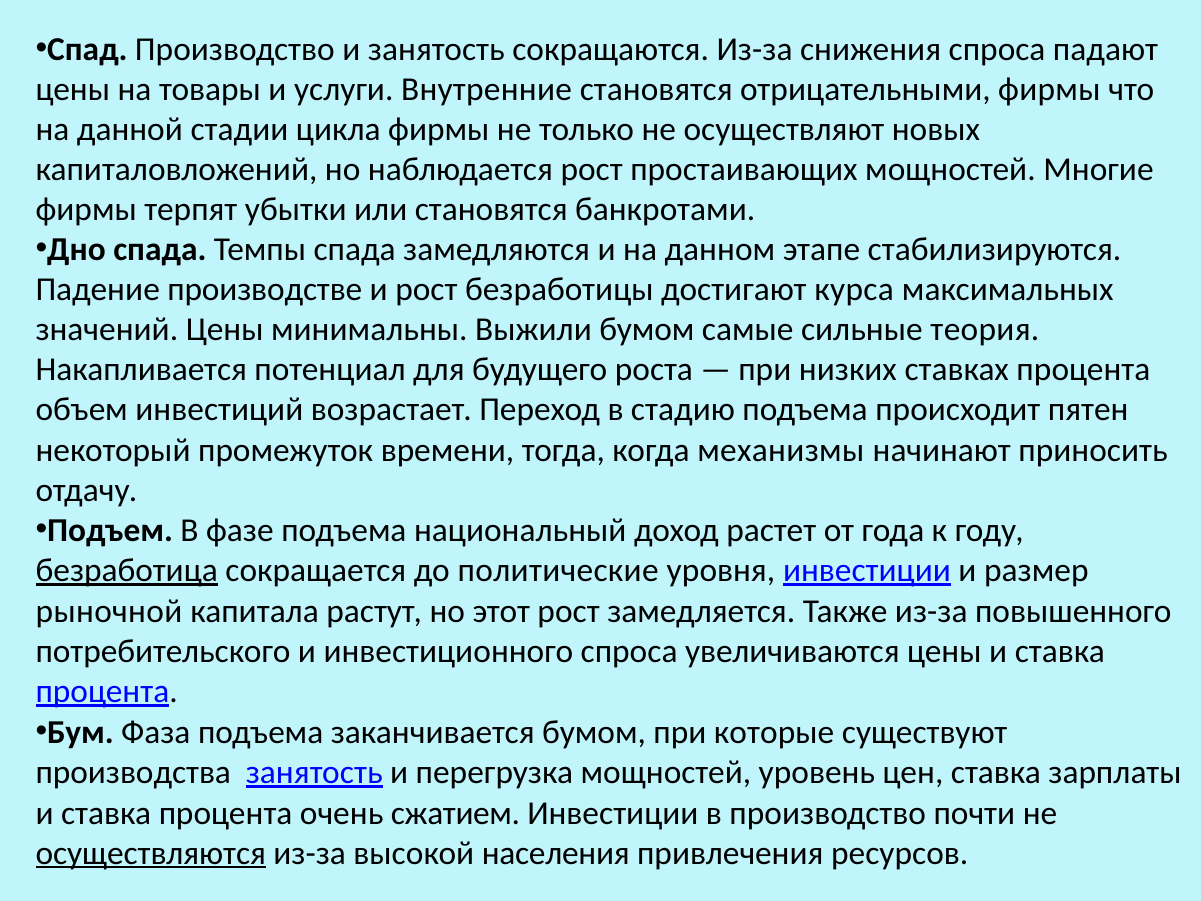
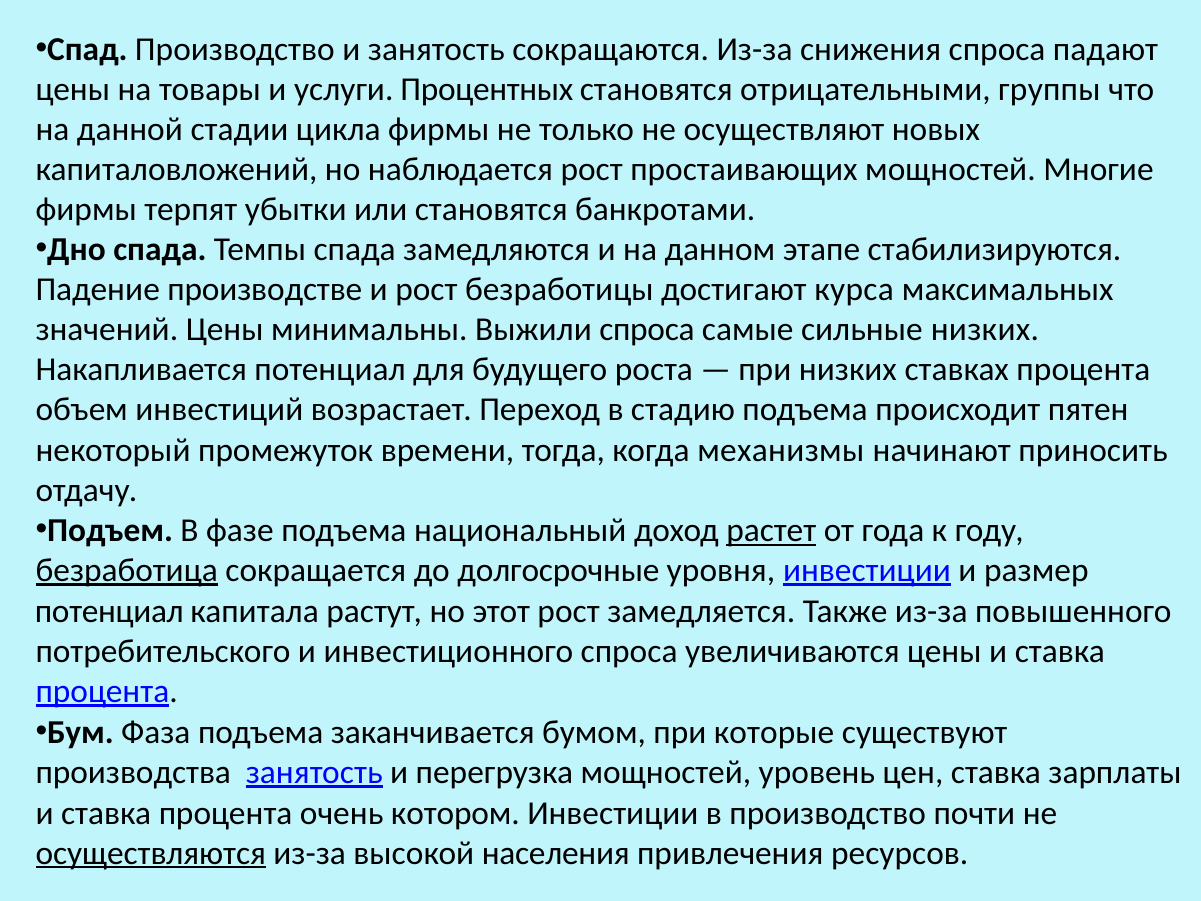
Внутренние: Внутренние -> Процентных
отрицательными фирмы: фирмы -> группы
Выжили бумом: бумом -> спроса
сильные теория: теория -> низких
растет underline: none -> present
политические: политические -> долгосрочные
рыночной at (109, 611): рыночной -> потенциал
сжатием: сжатием -> котором
